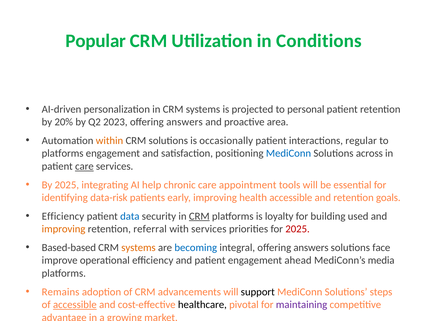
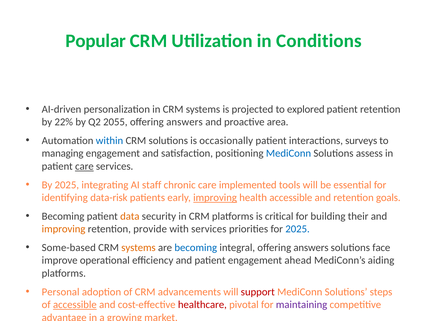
personal: personal -> explored
20%: 20% -> 22%
2023: 2023 -> 2055
within colour: orange -> blue
regular: regular -> surveys
platforms at (63, 153): platforms -> managing
across: across -> assess
help: help -> staff
appointment: appointment -> implemented
improving at (215, 198) underline: none -> present
Efficiency at (63, 216): Efficiency -> Becoming
data colour: blue -> orange
CRM at (199, 216) underline: present -> none
loyalty: loyalty -> critical
used: used -> their
referral: referral -> provide
2025 at (298, 229) colour: red -> blue
Based-based: Based-based -> Some-based
media: media -> aiding
Remains: Remains -> Personal
support colour: black -> red
healthcare colour: black -> red
